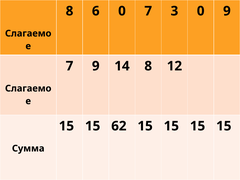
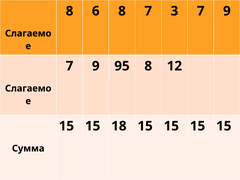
6 0: 0 -> 8
3 0: 0 -> 7
14: 14 -> 95
62: 62 -> 18
